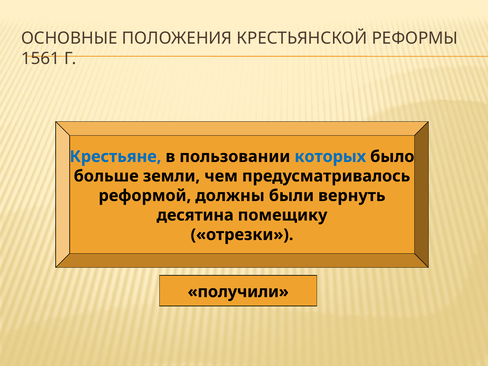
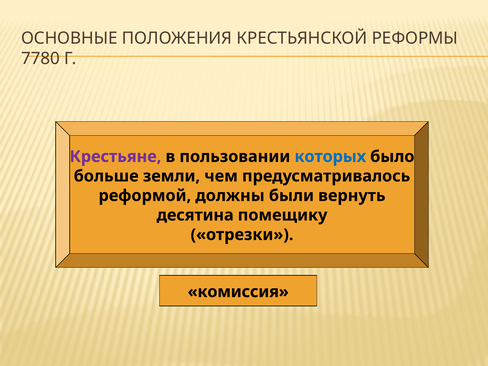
1561: 1561 -> 7780
Крестьяне colour: blue -> purple
получили: получили -> комиссия
